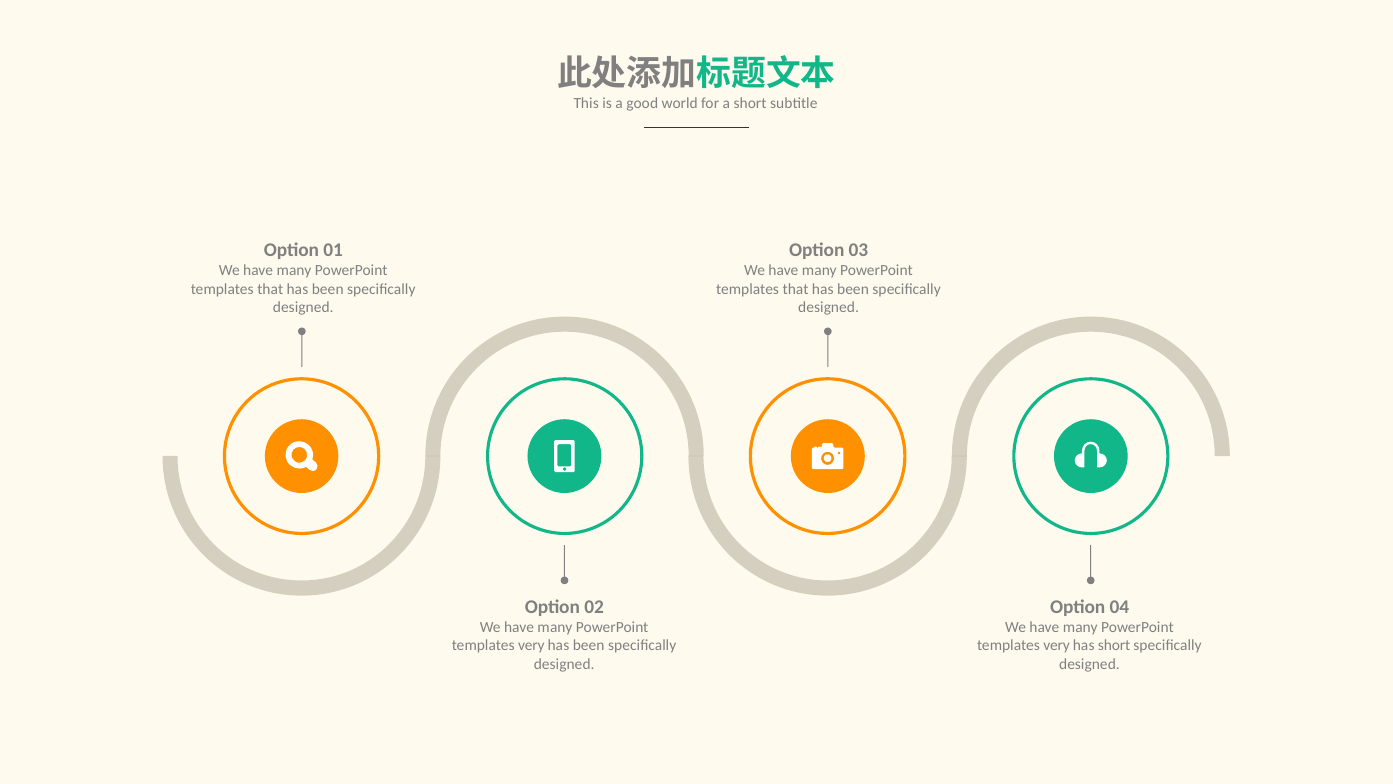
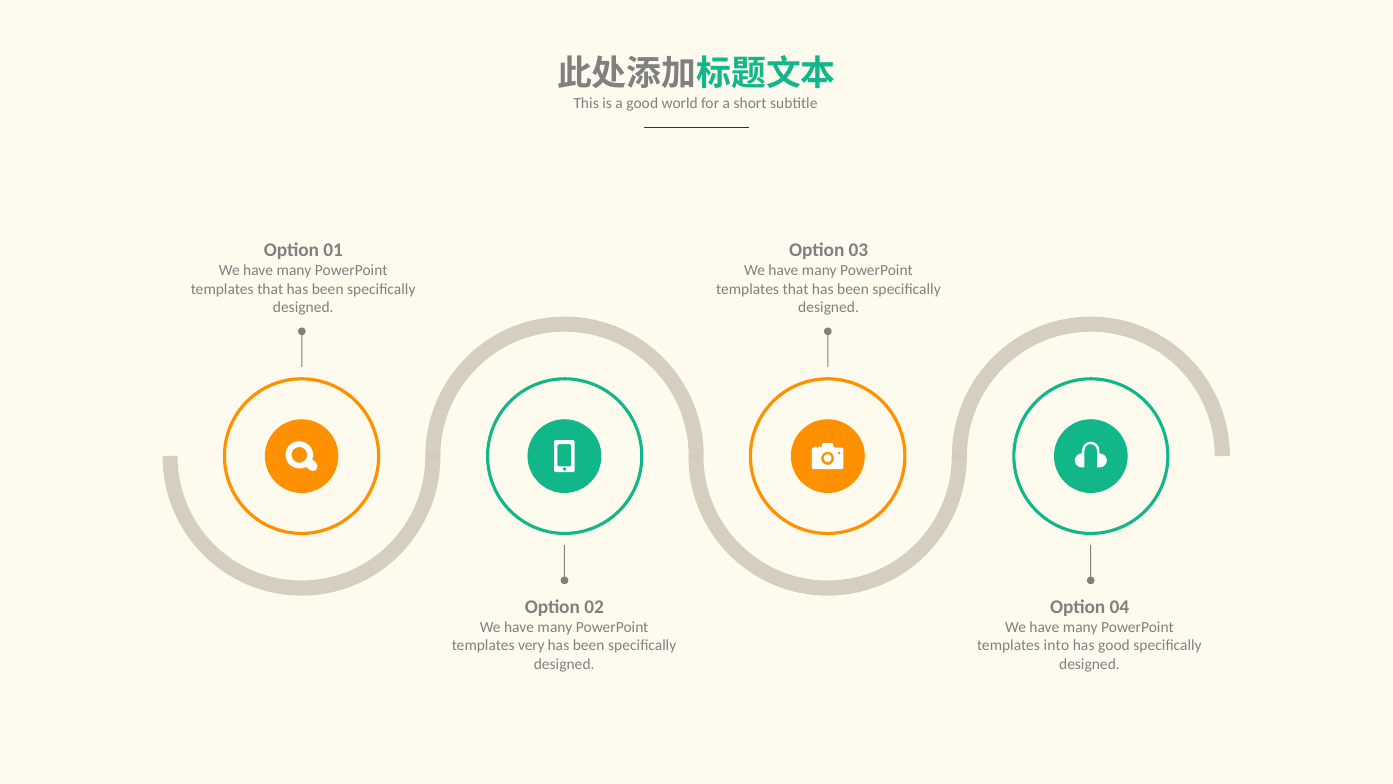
very at (1057, 645): very -> into
has short: short -> good
